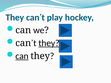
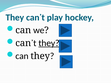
can at (22, 56) underline: present -> none
